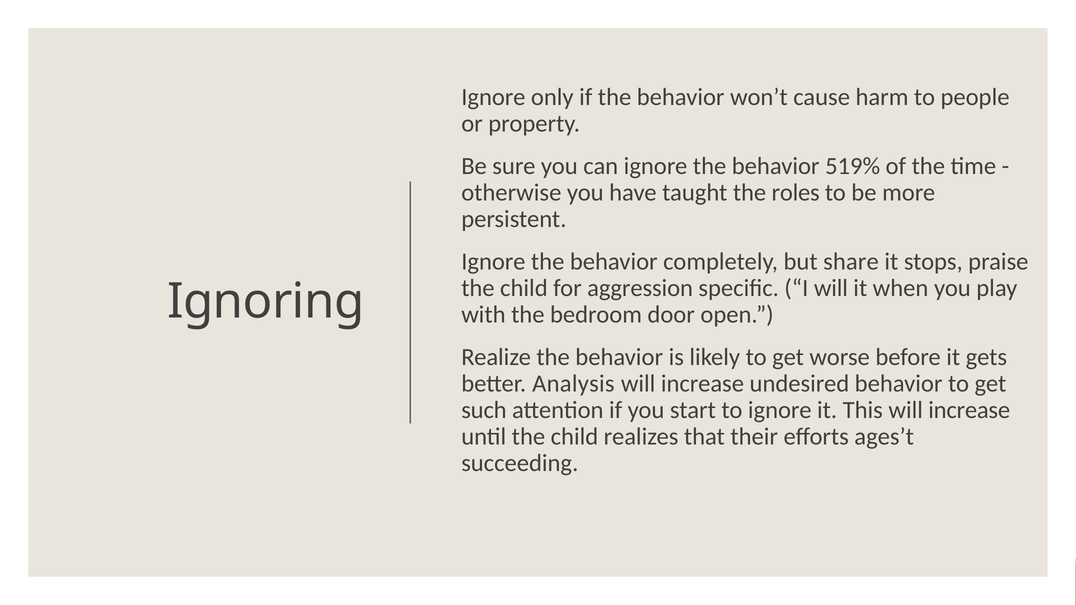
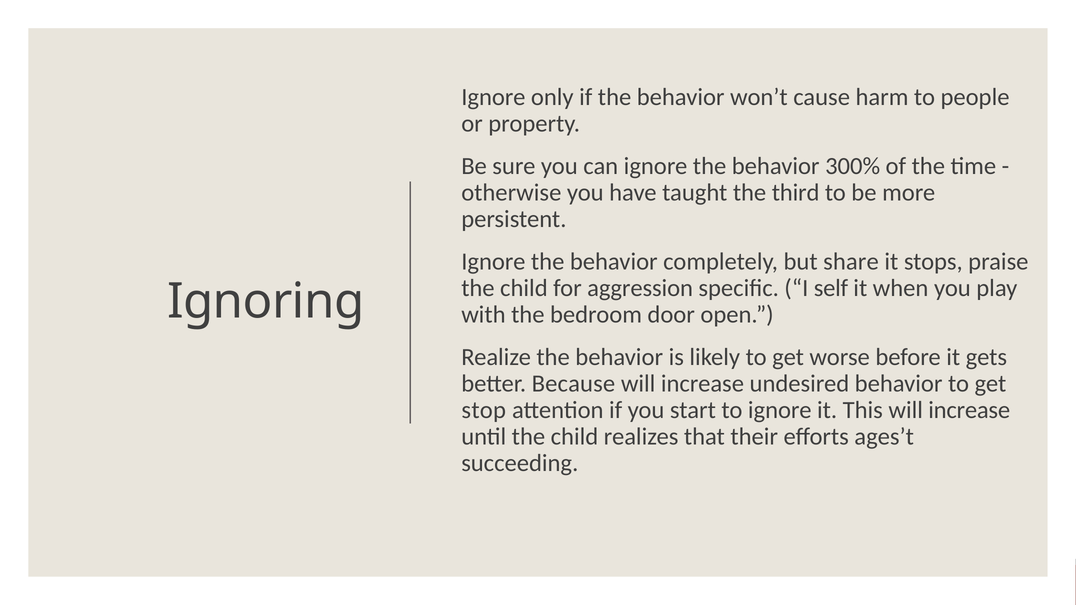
519%: 519% -> 300%
roles: roles -> third
I will: will -> self
Analysis: Analysis -> Because
such: such -> stop
